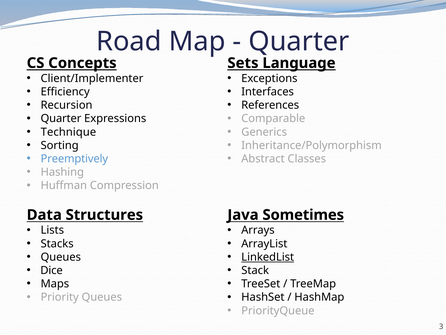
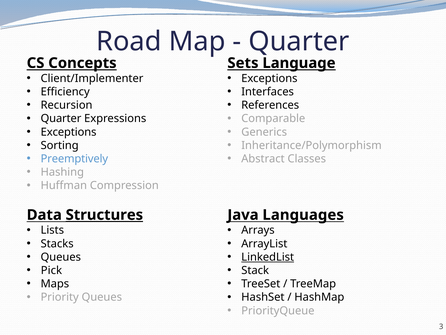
Technique at (68, 132): Technique -> Exceptions
Structures underline: none -> present
Sometimes: Sometimes -> Languages
Dice: Dice -> Pick
